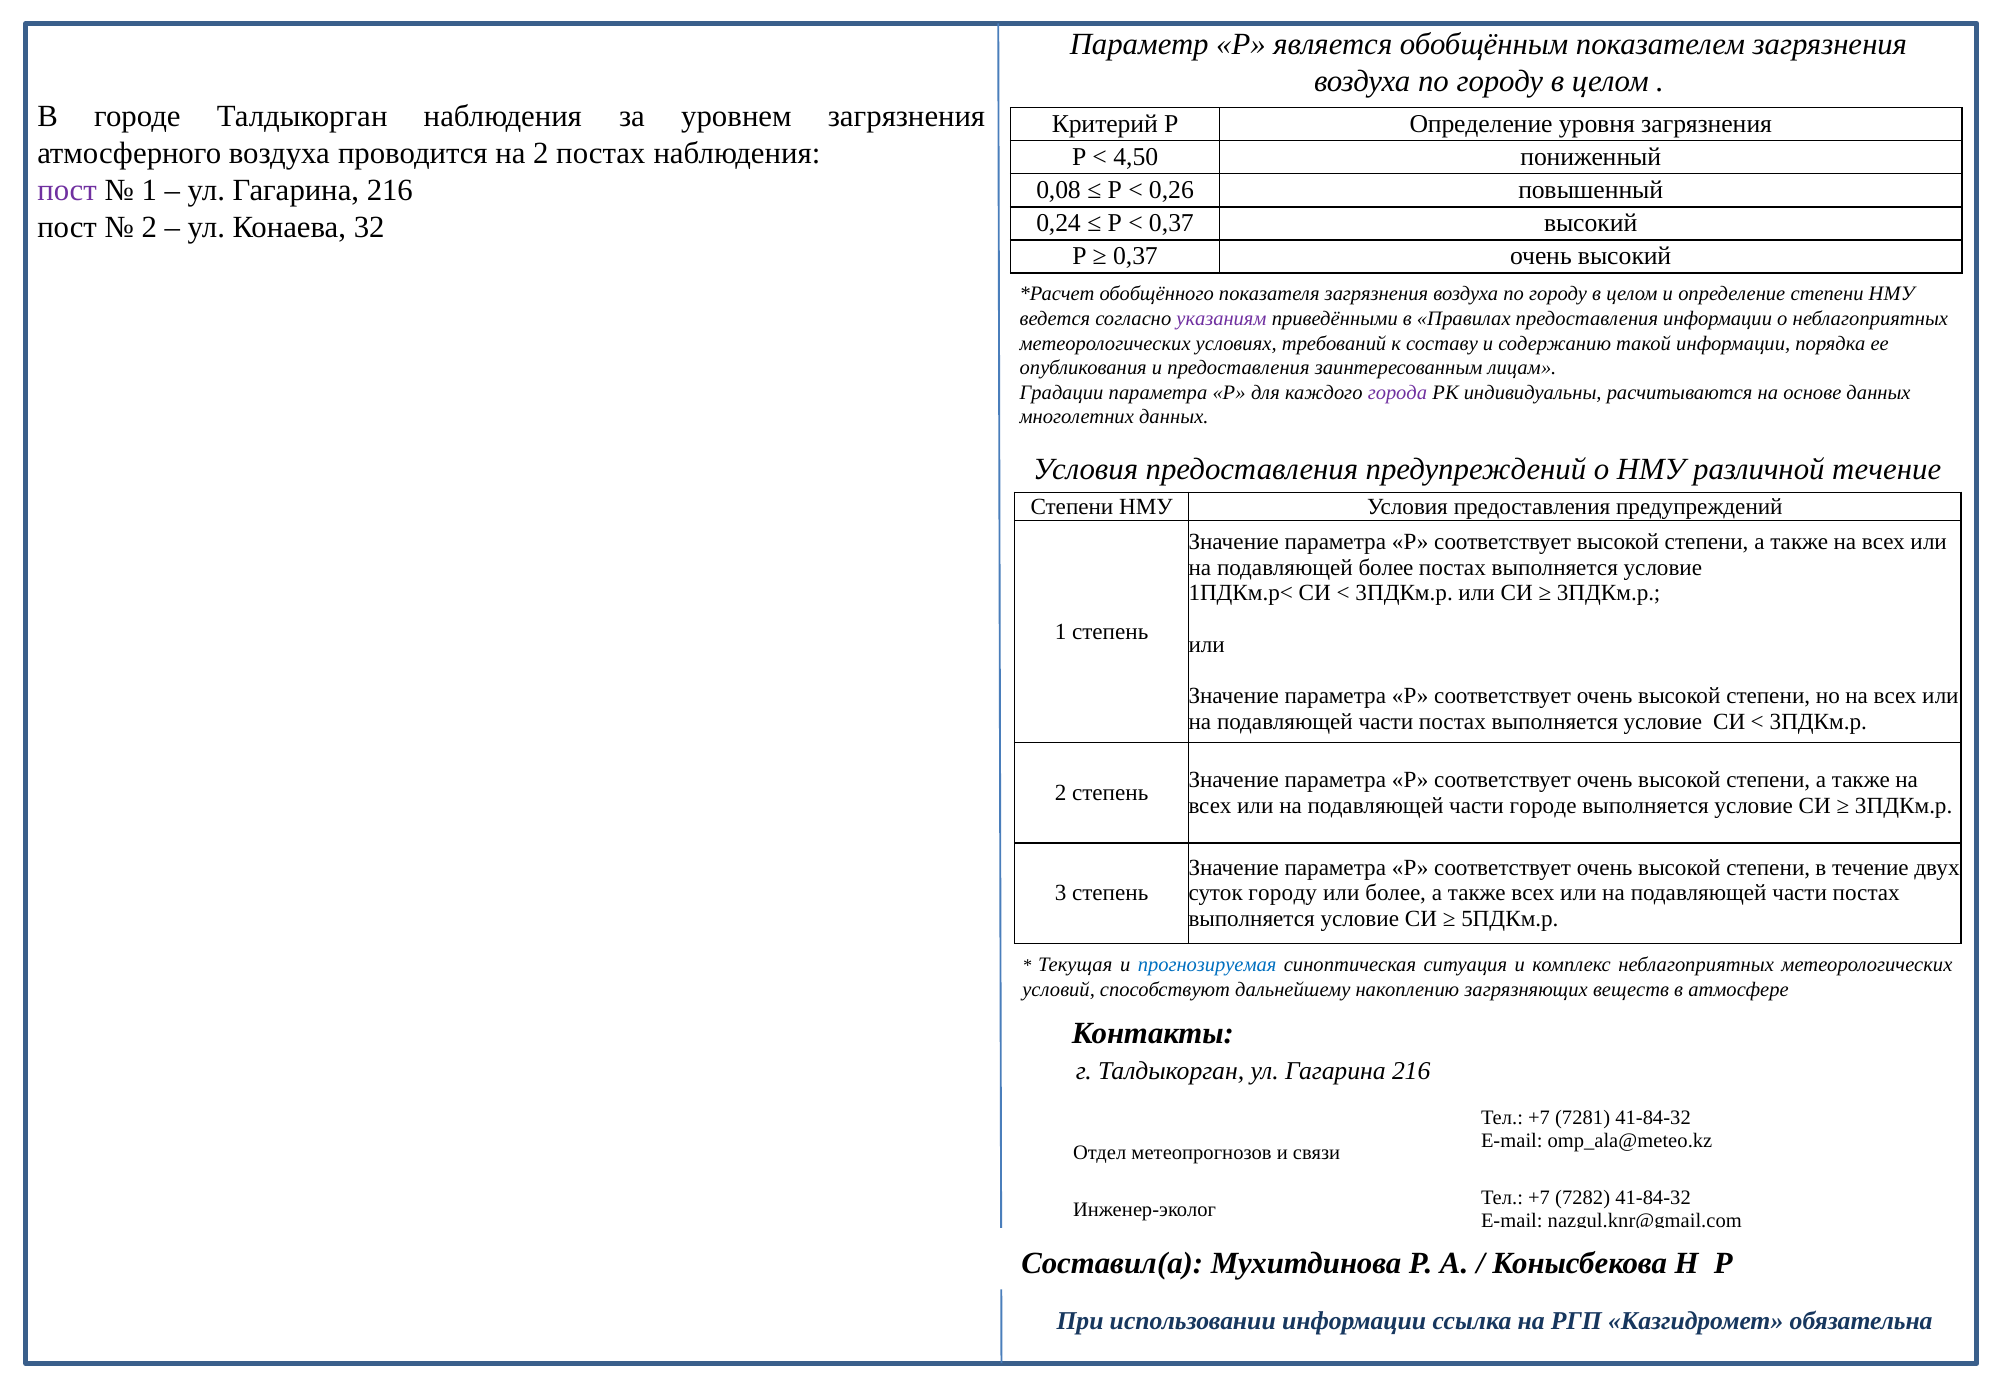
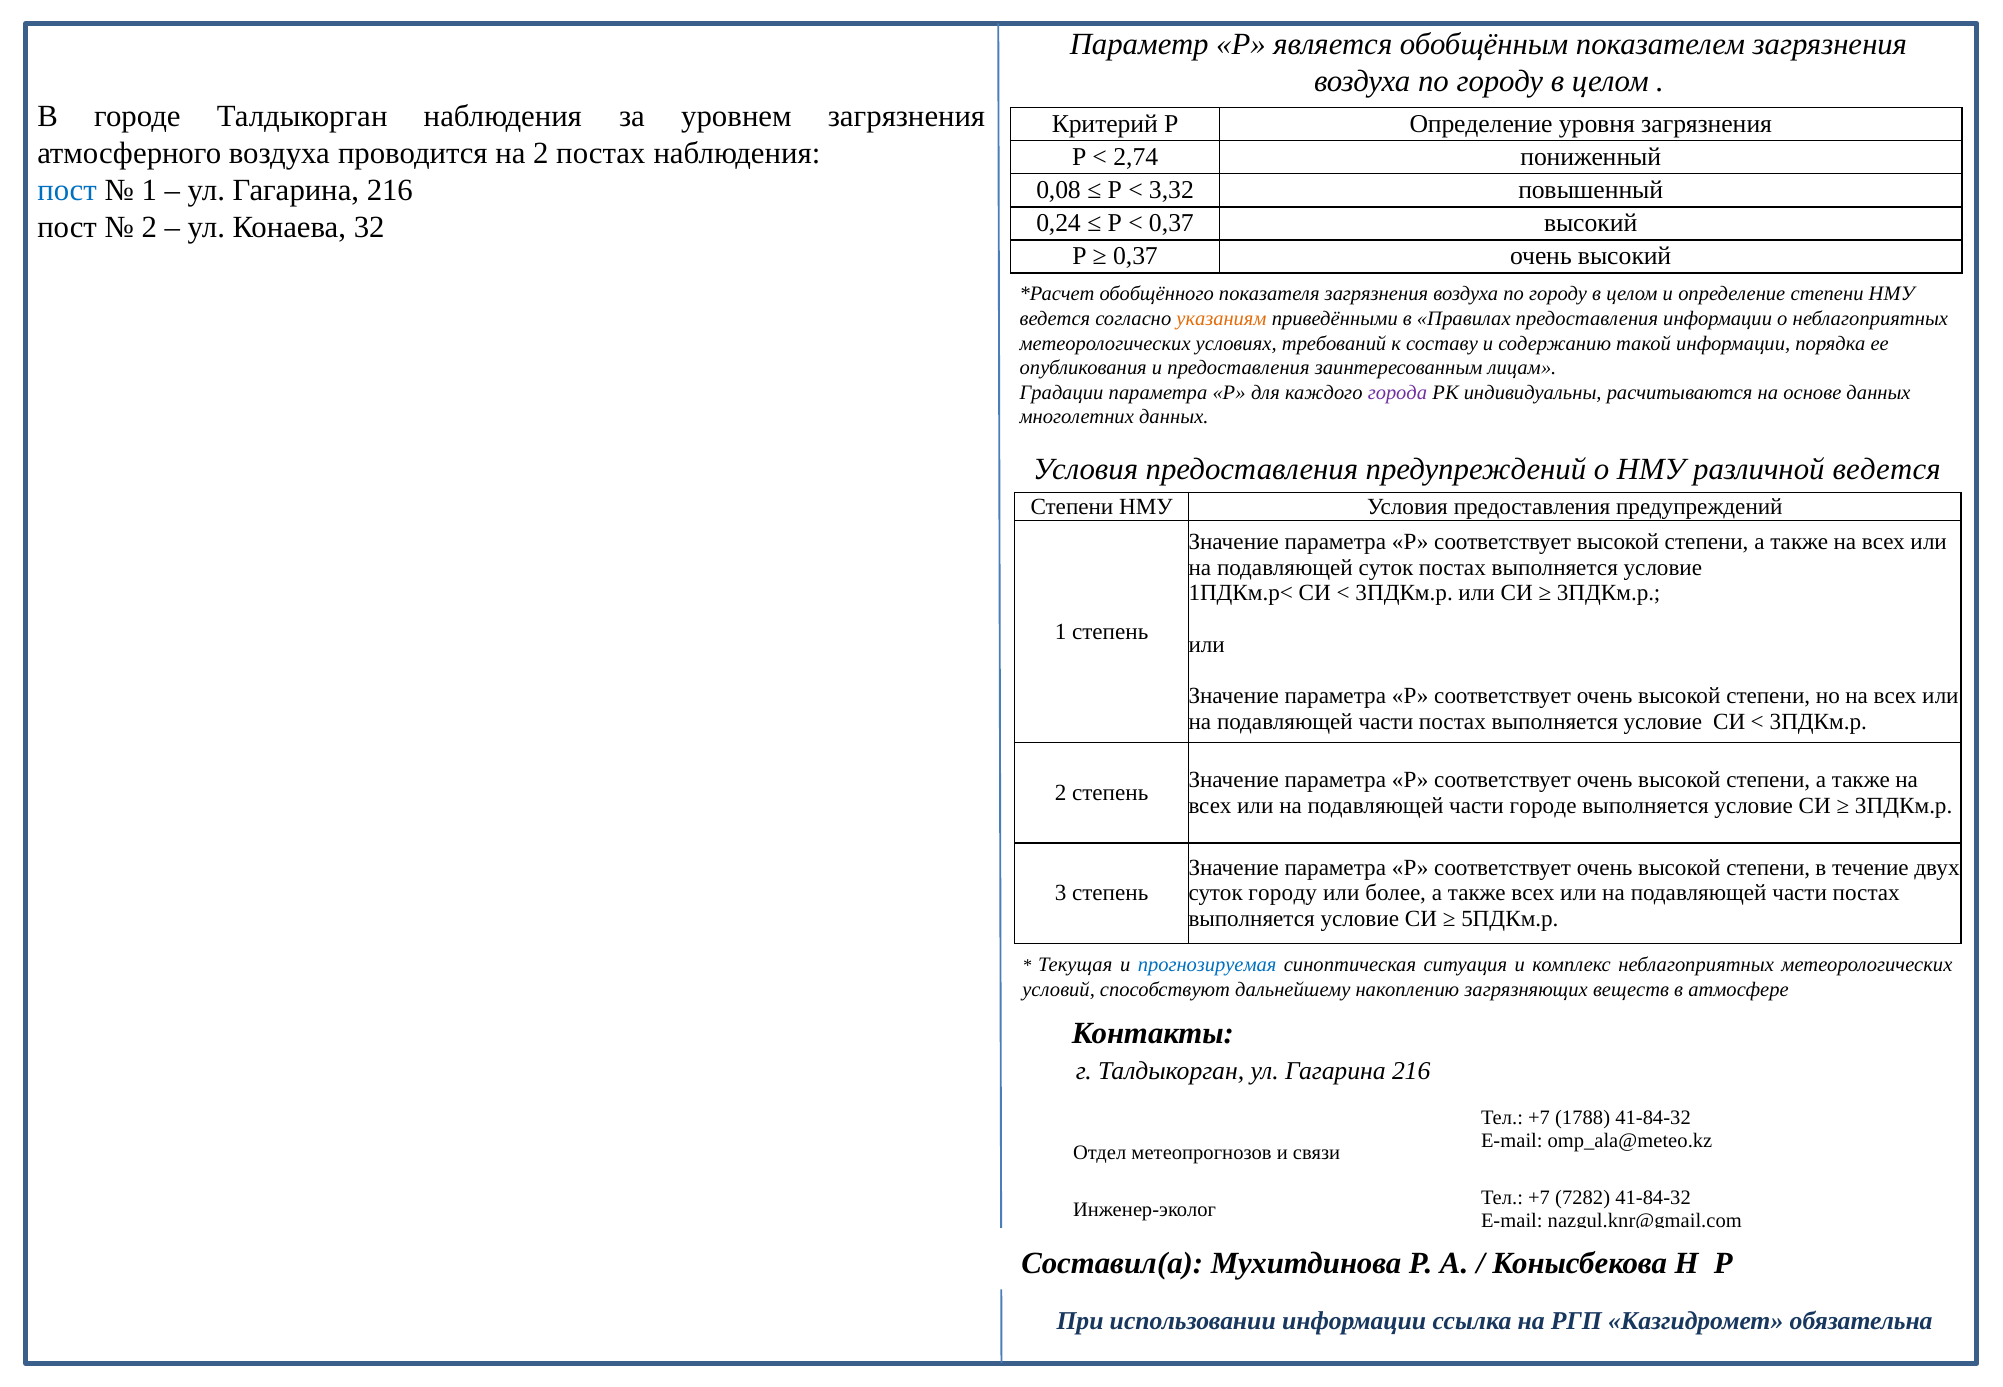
4,50: 4,50 -> 2,74
пост at (67, 190) colour: purple -> blue
0,26: 0,26 -> 3,32
указаниям colour: purple -> orange
различной течение: течение -> ведется
подавляющей более: более -> суток
7281: 7281 -> 1788
